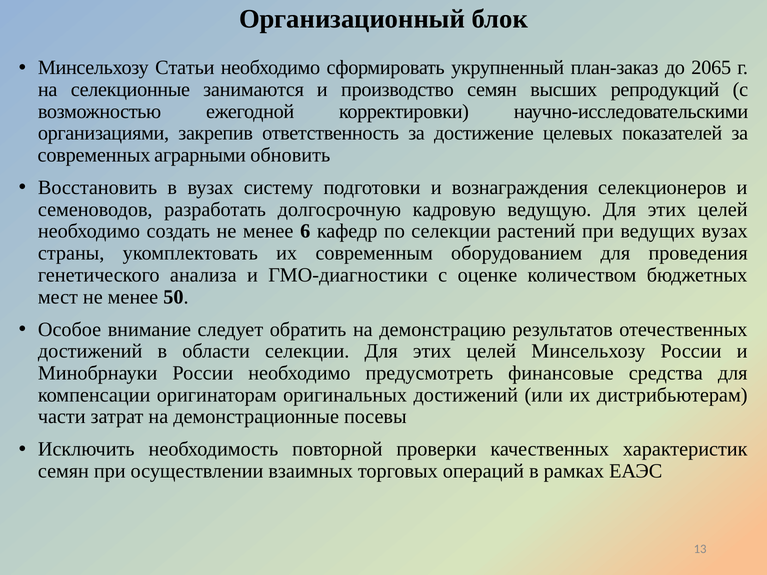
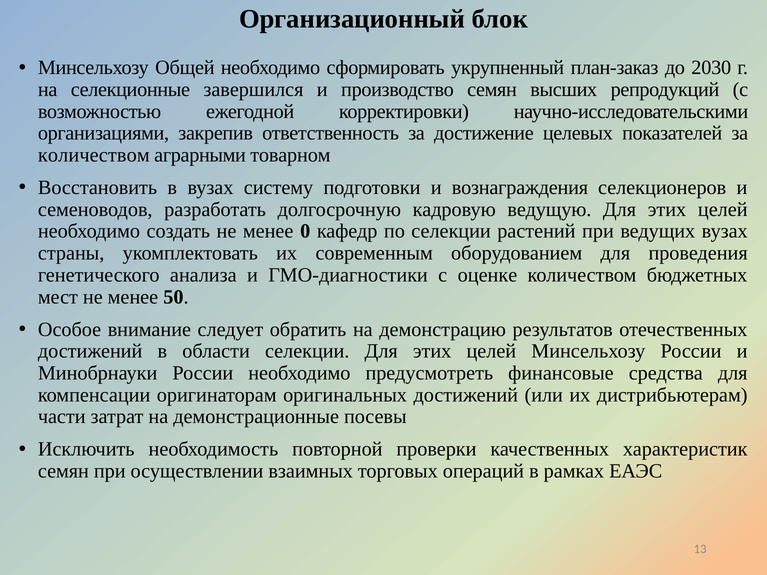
Статьи: Статьи -> Общей
2065: 2065 -> 2030
занимаются: занимаются -> завершился
современных at (94, 155): современных -> количеством
обновить: обновить -> товарном
6: 6 -> 0
